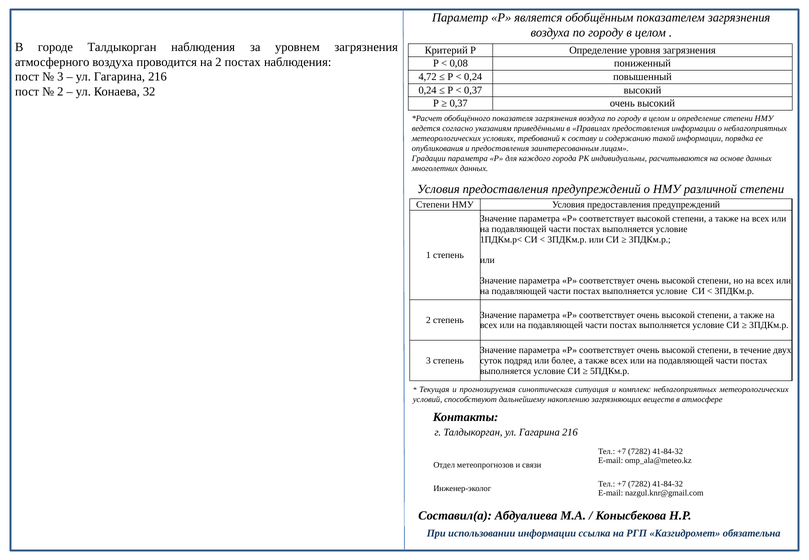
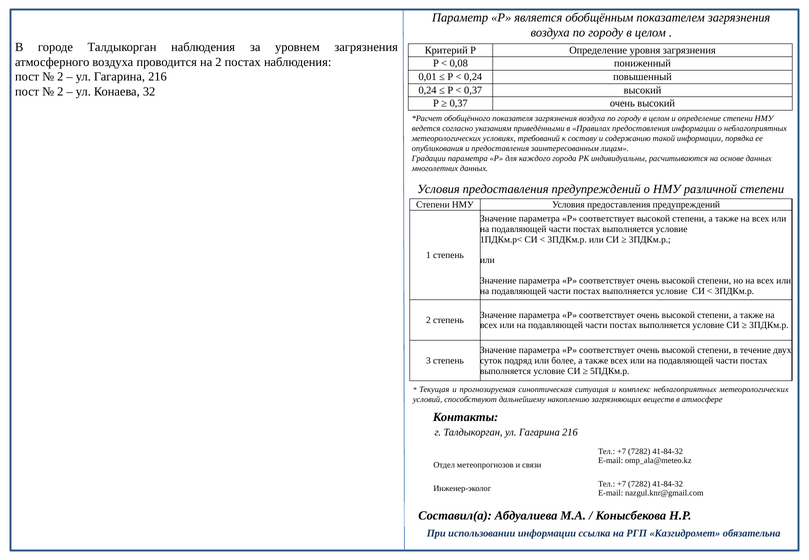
3 at (60, 77): 3 -> 2
4,72: 4,72 -> 0,01
